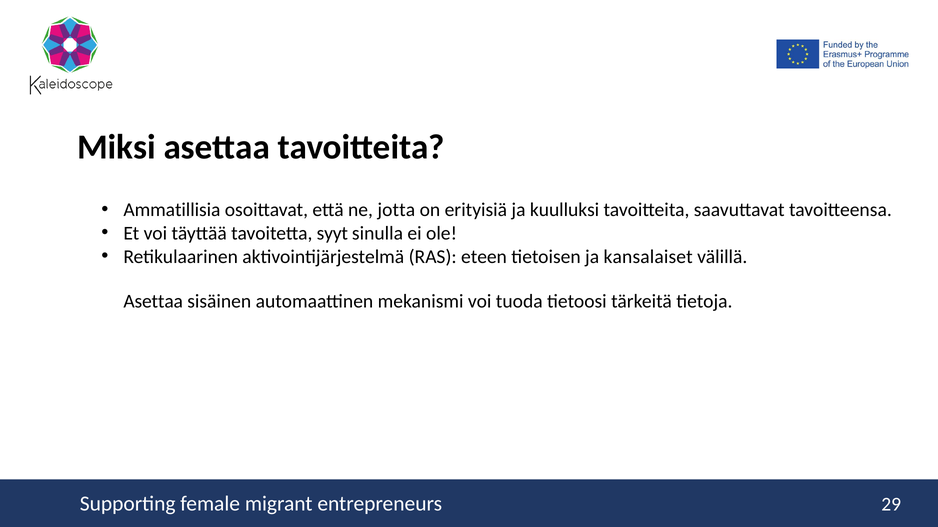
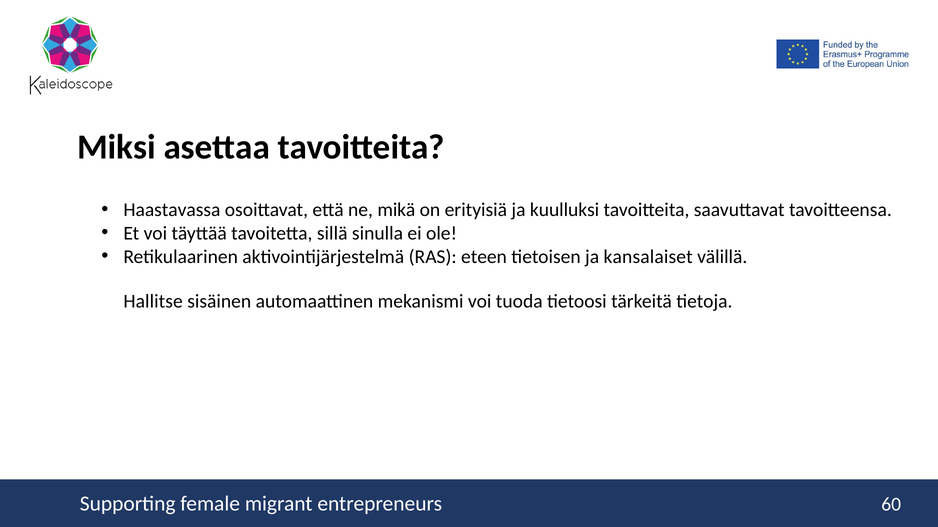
Ammatillisia: Ammatillisia -> Haastavassa
jotta: jotta -> mikä
syyt: syyt -> sillä
Asettaa at (153, 301): Asettaa -> Hallitse
29: 29 -> 60
